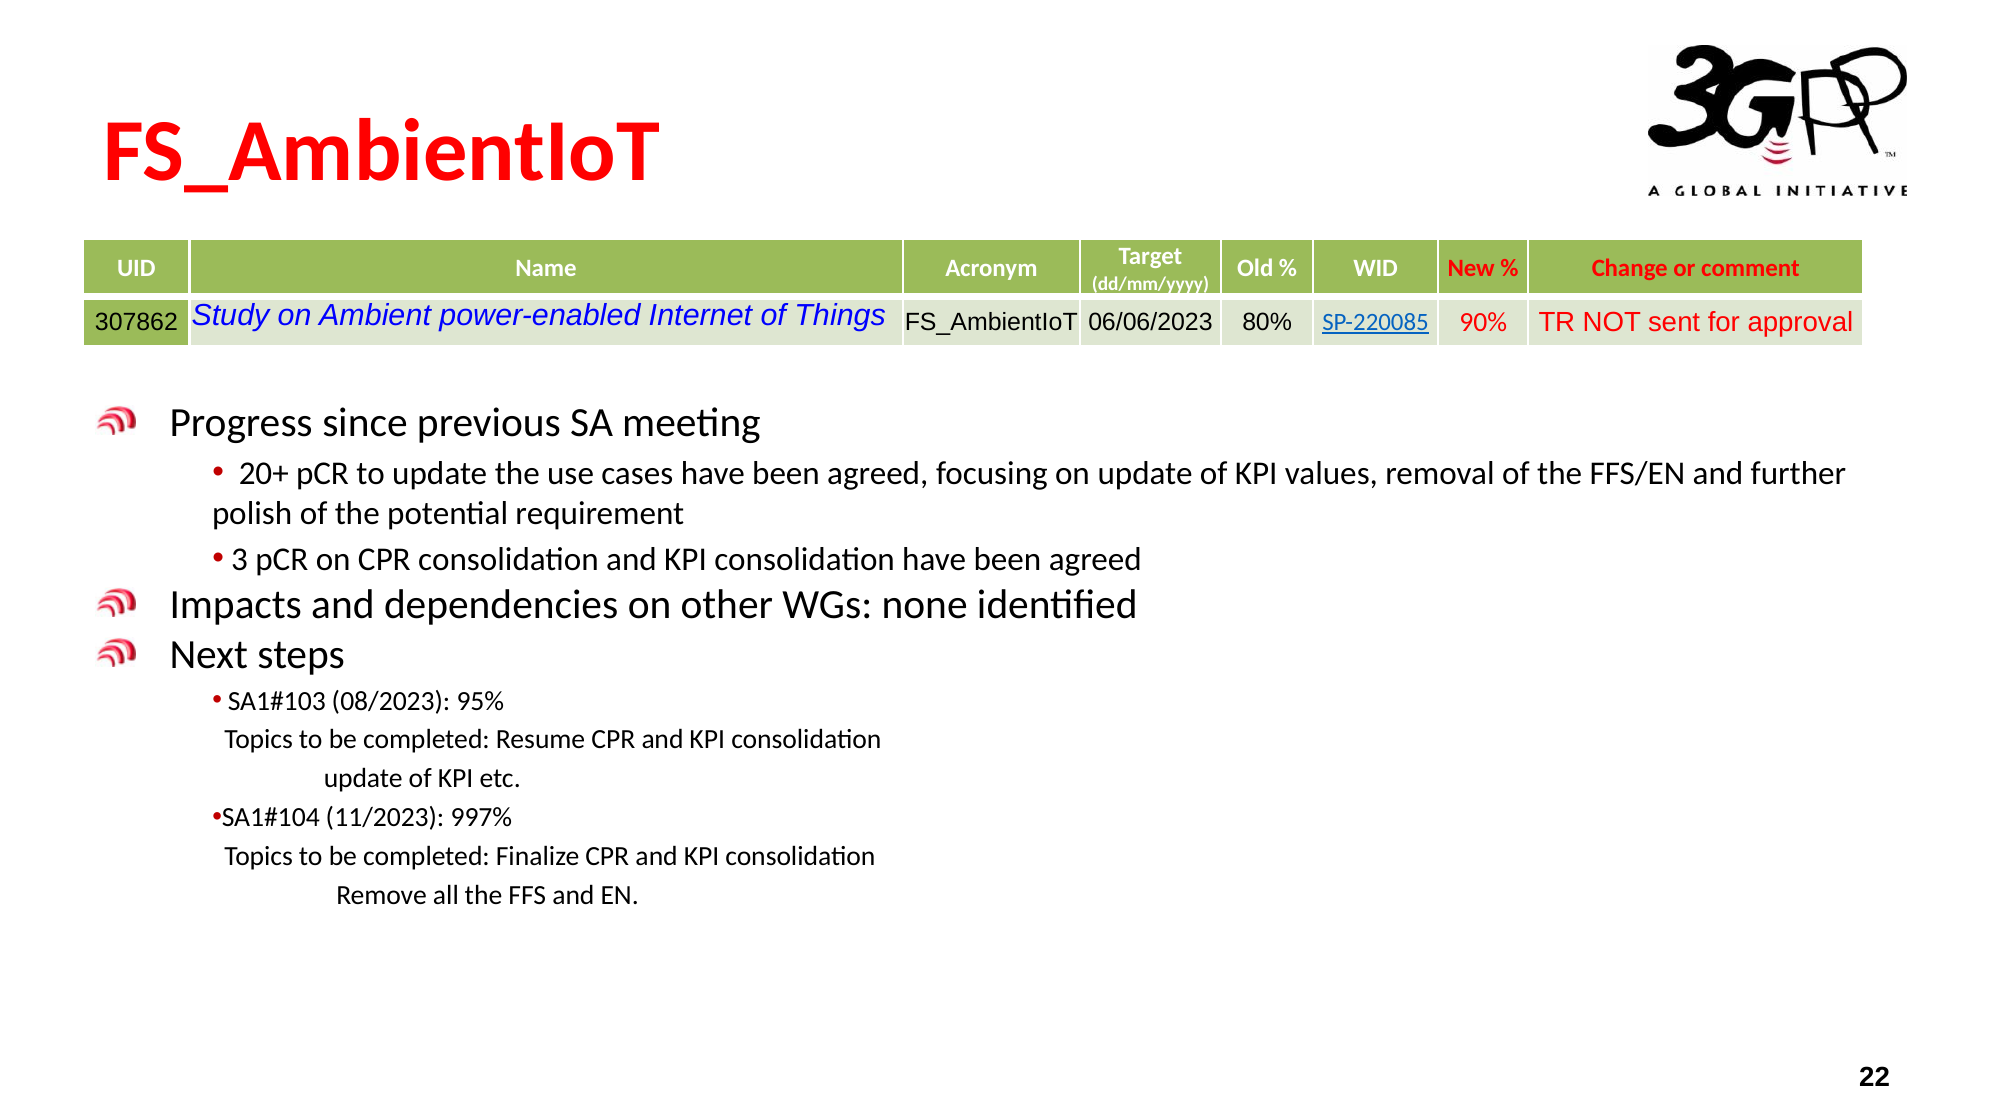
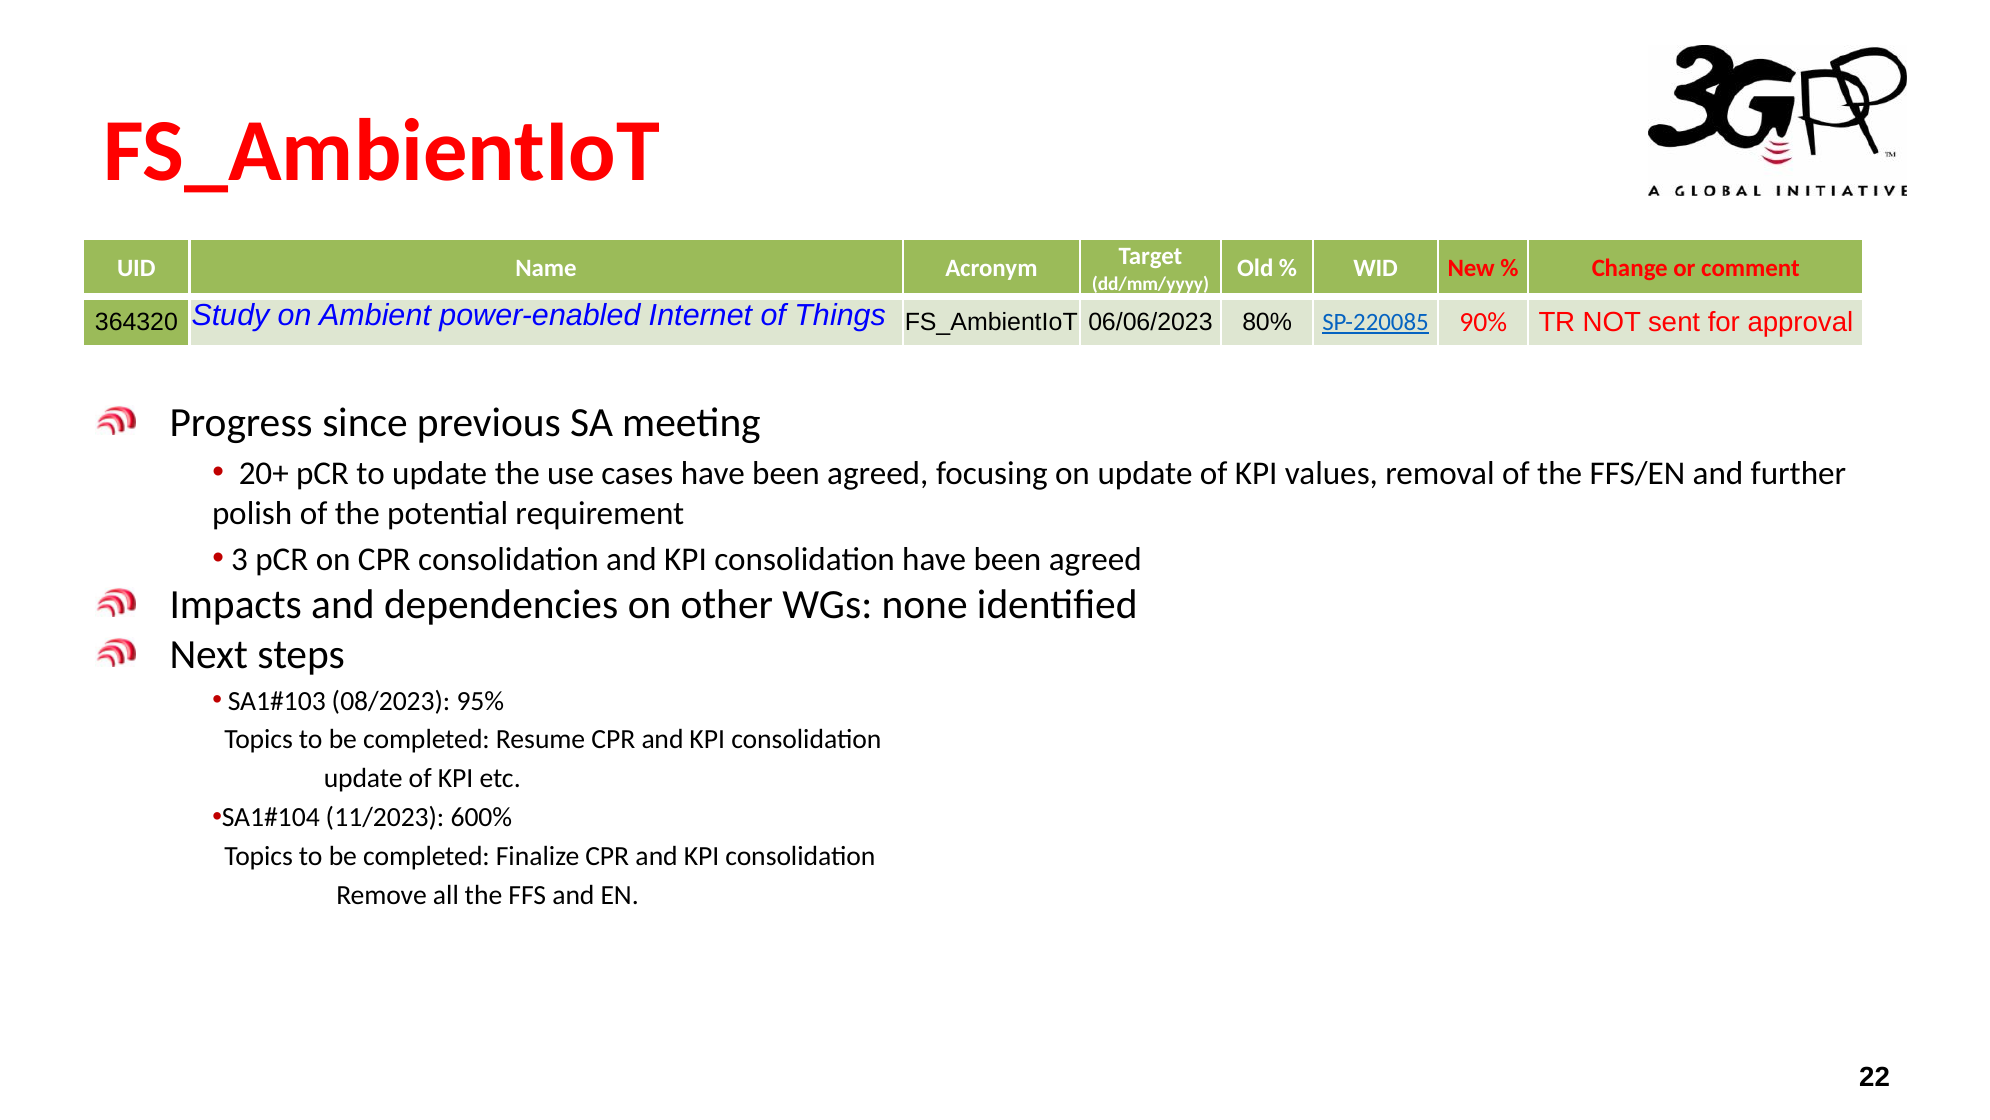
307862: 307862 -> 364320
997%: 997% -> 600%
